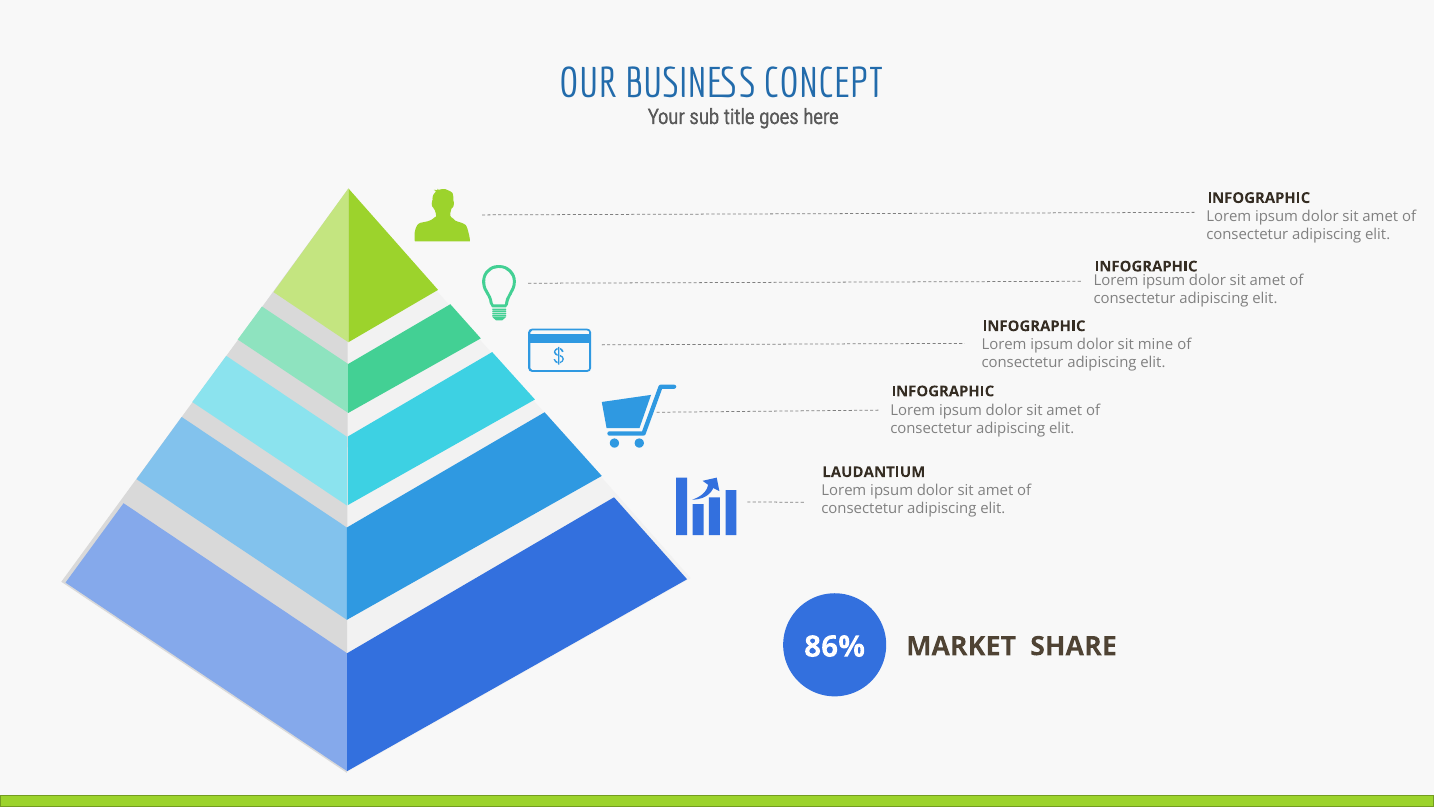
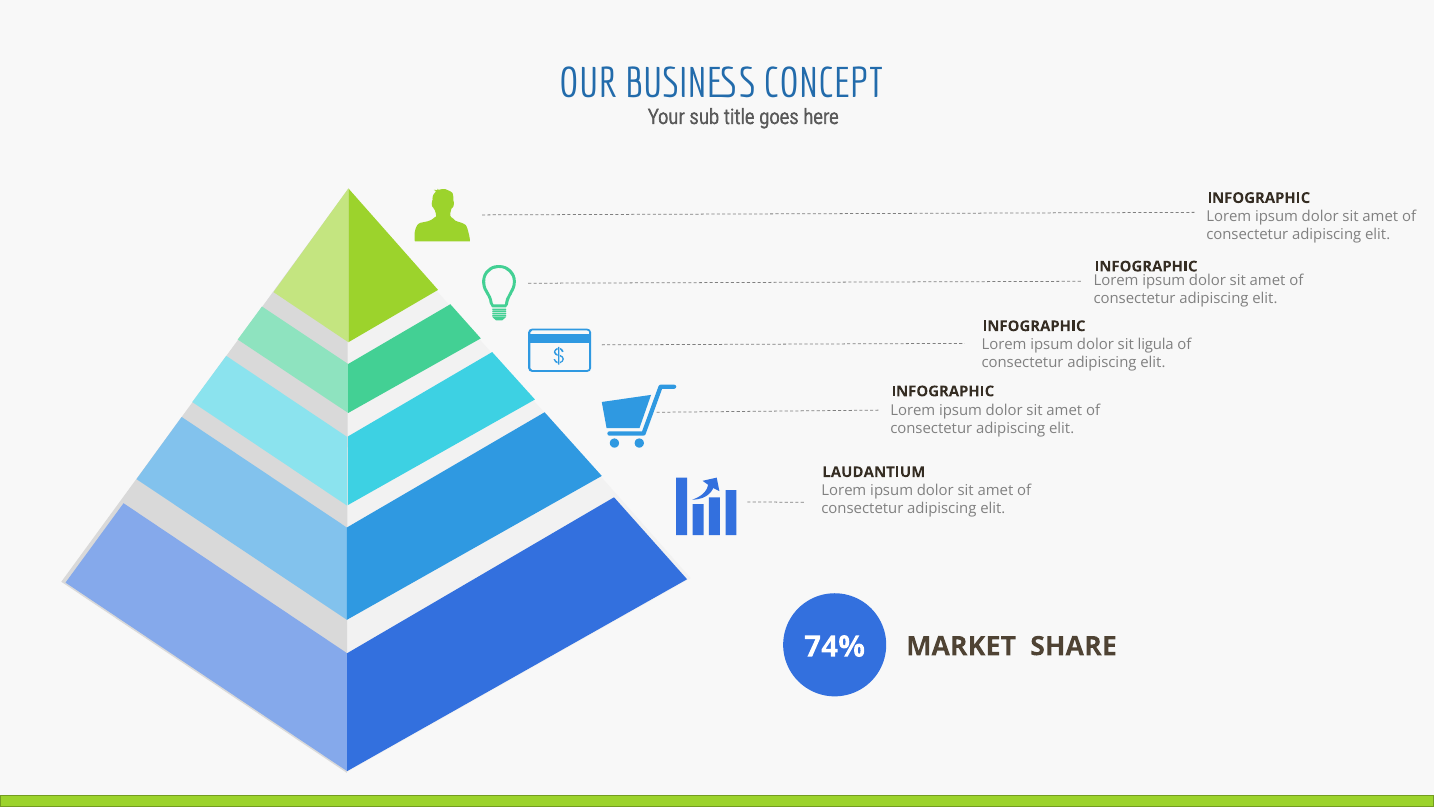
mine: mine -> ligula
86%: 86% -> 74%
